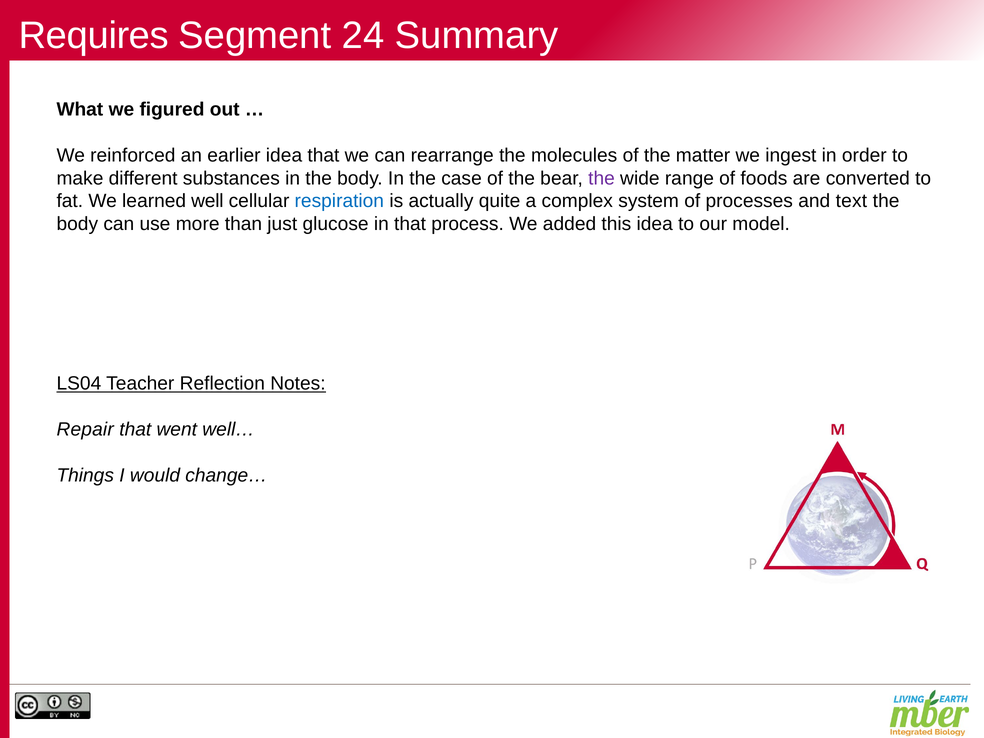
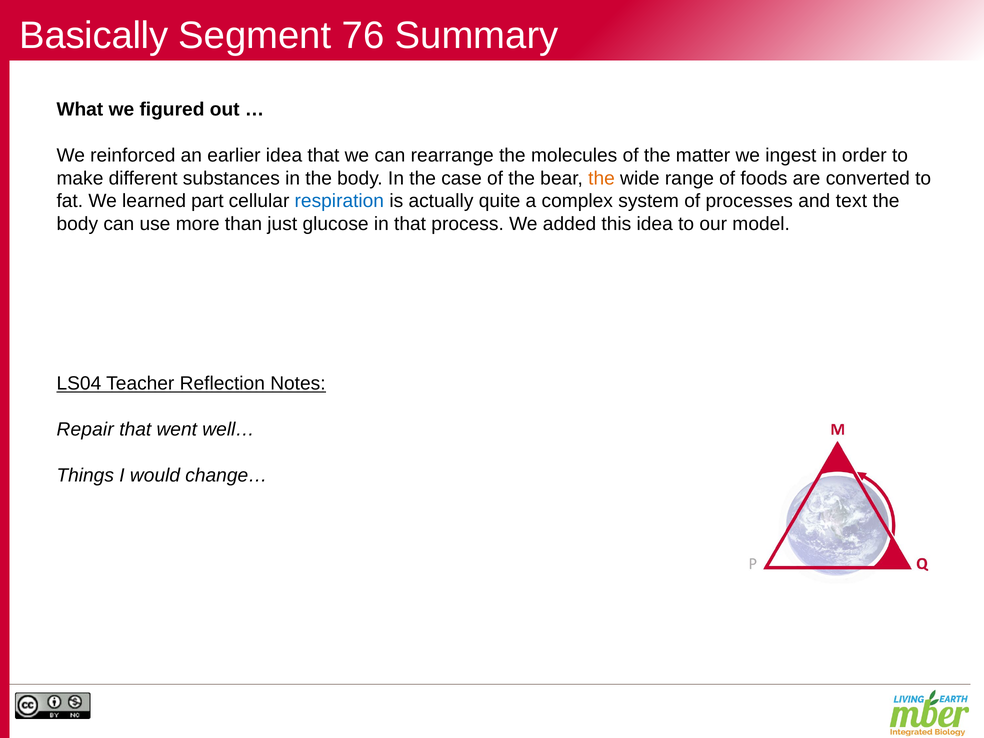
Requires: Requires -> Basically
24: 24 -> 76
the at (602, 178) colour: purple -> orange
well: well -> part
